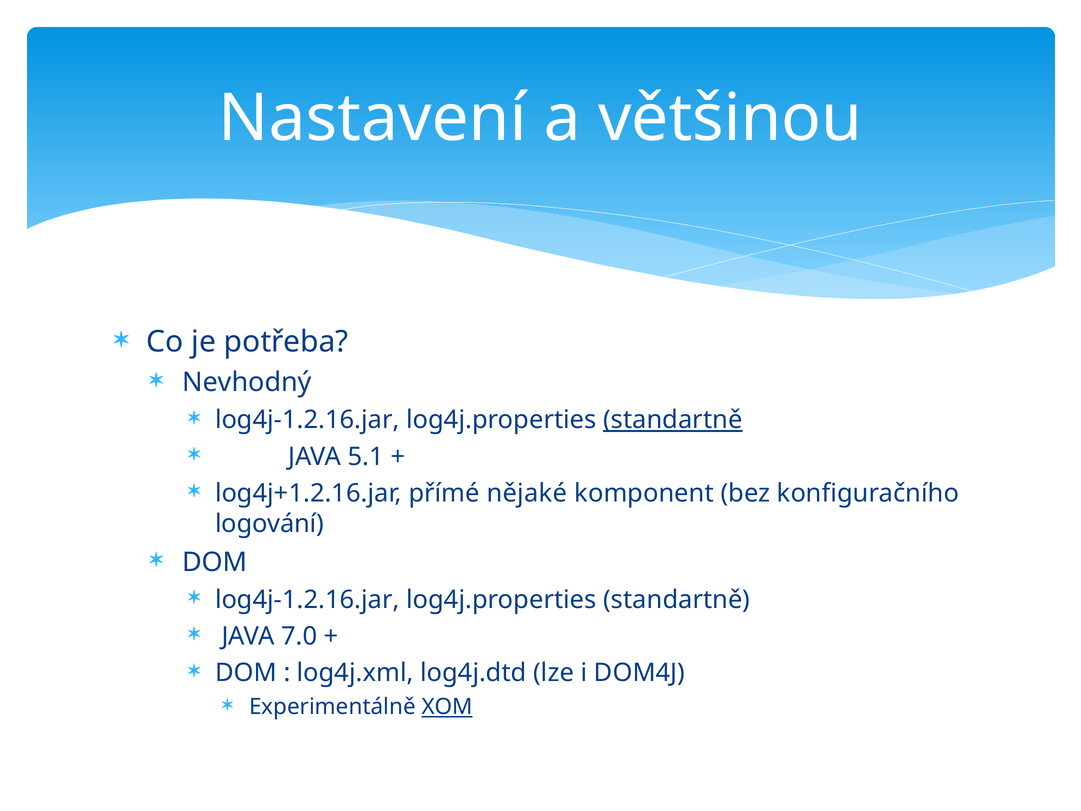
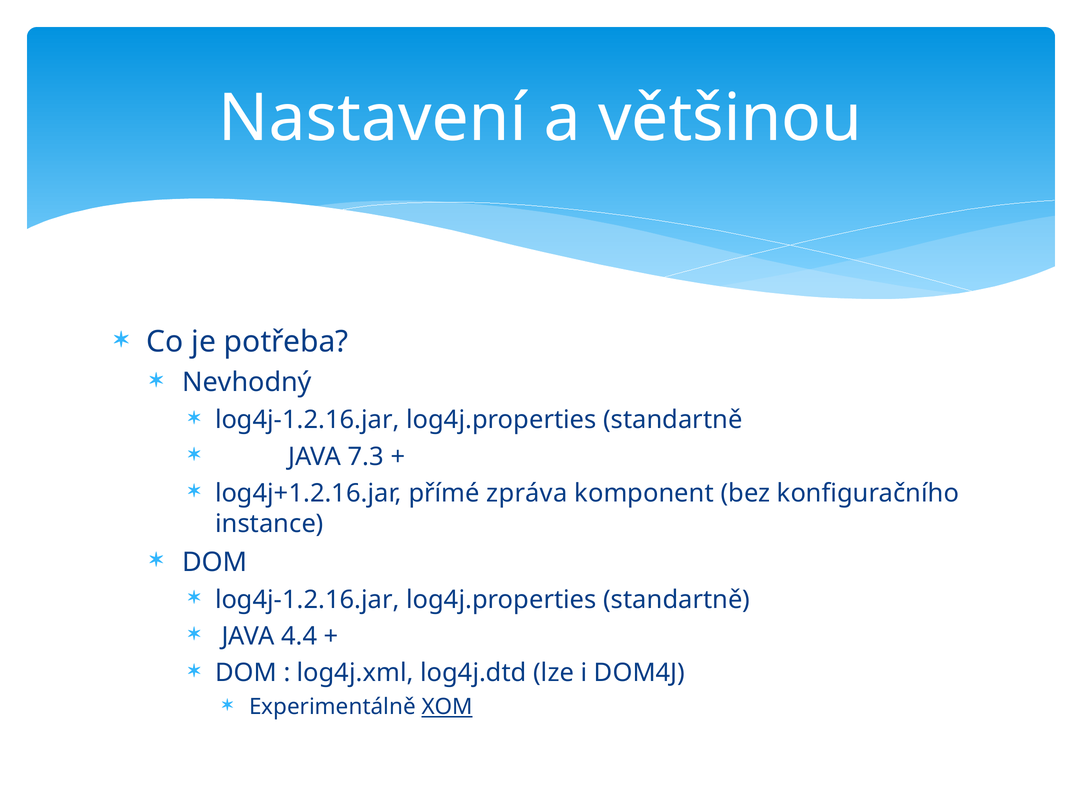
standartně at (673, 420) underline: present -> none
5.1: 5.1 -> 7.3
nějaké: nějaké -> zpráva
logování: logování -> instance
7.0: 7.0 -> 4.4
